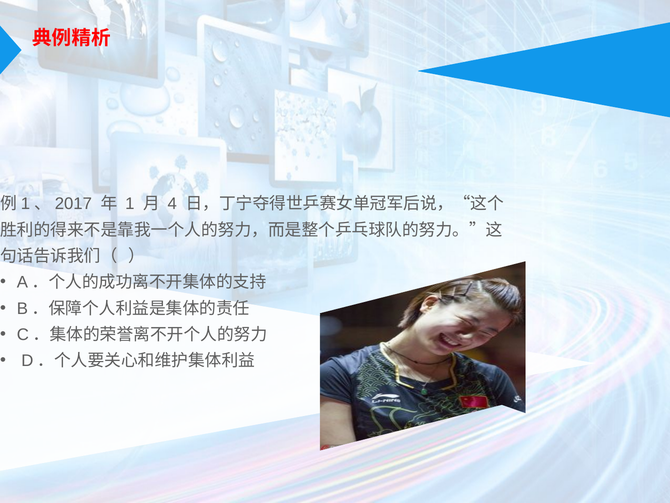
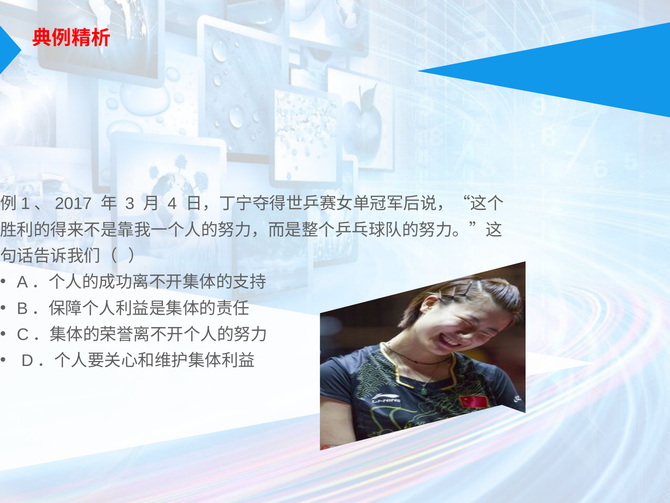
1: 1 -> 3
